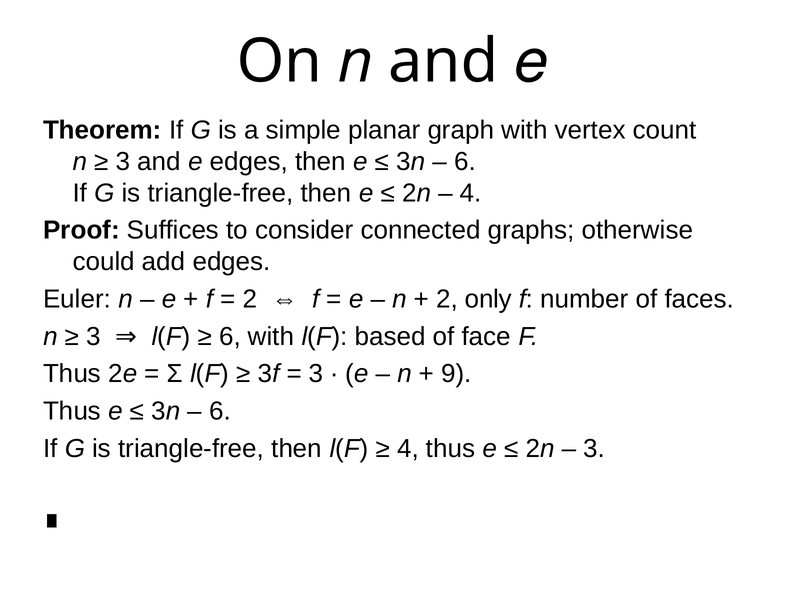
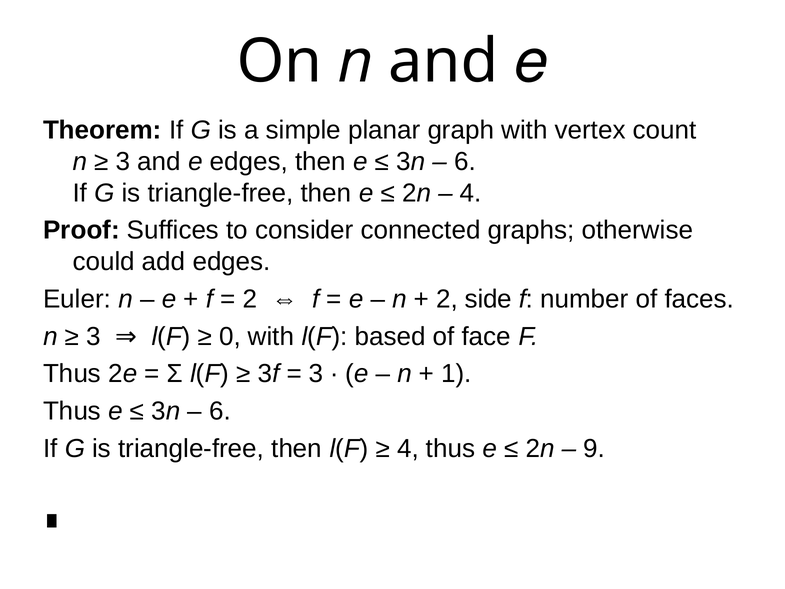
only: only -> side
6 at (230, 336): 6 -> 0
9: 9 -> 1
3 at (594, 448): 3 -> 9
